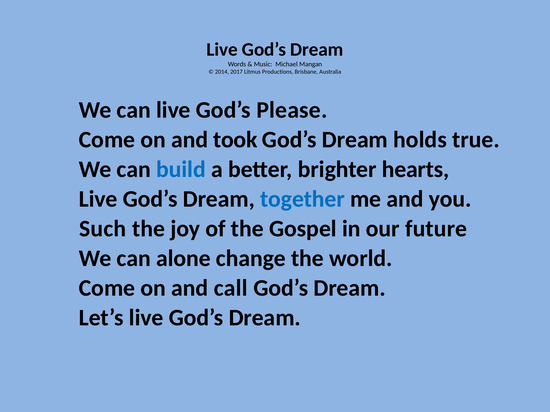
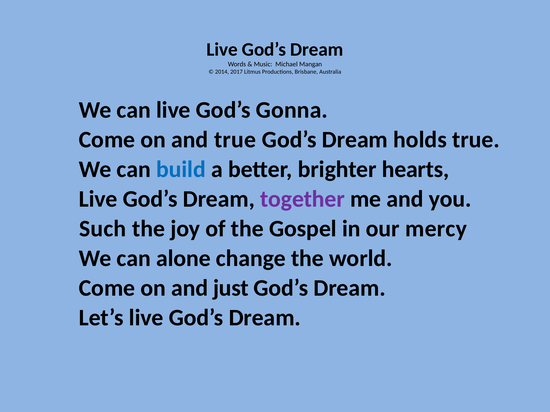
Please: Please -> Gonna
and took: took -> true
together colour: blue -> purple
future: future -> mercy
call: call -> just
